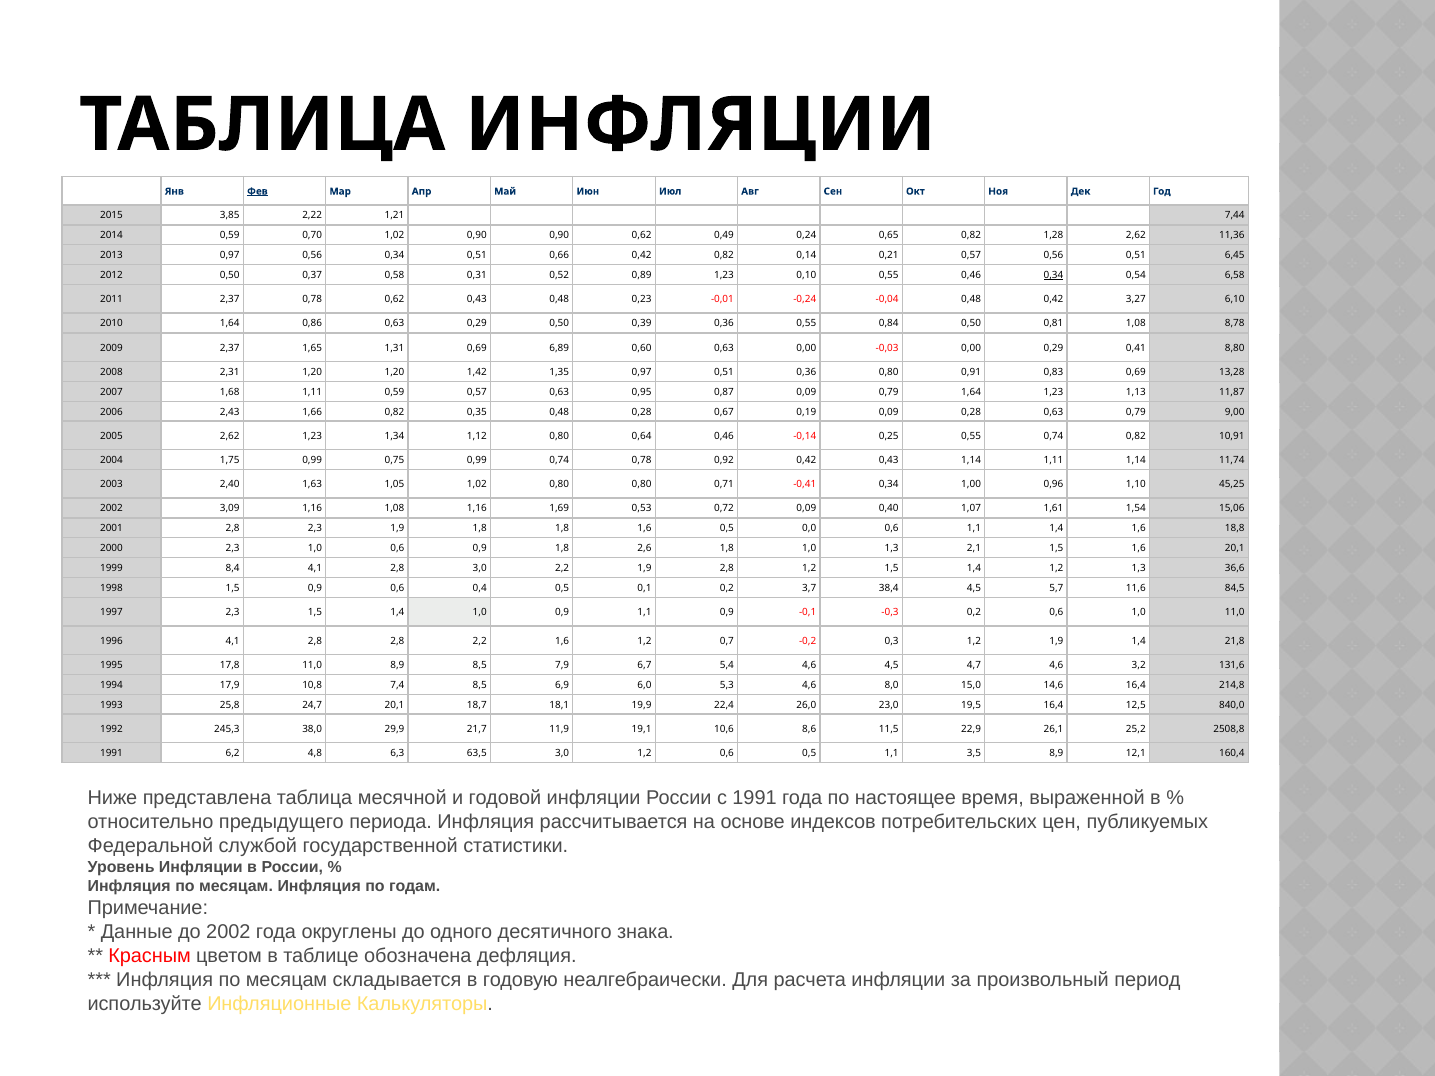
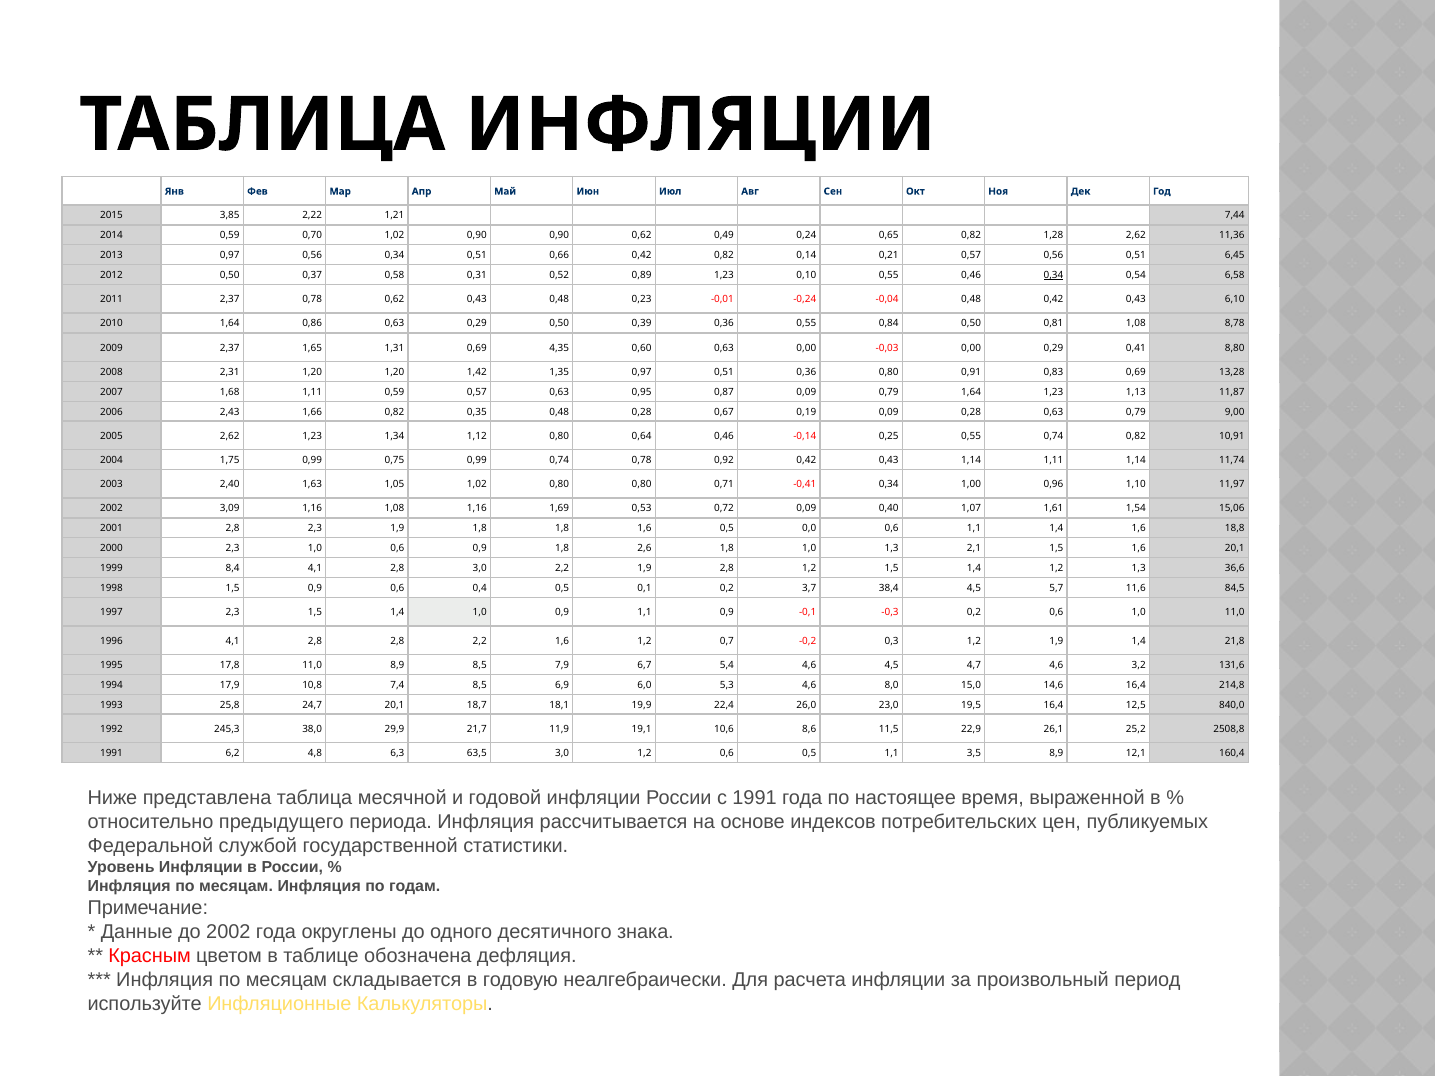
Фев underline: present -> none
0,48 0,42 3,27: 3,27 -> 0,43
6,89: 6,89 -> 4,35
45,25: 45,25 -> 11,97
